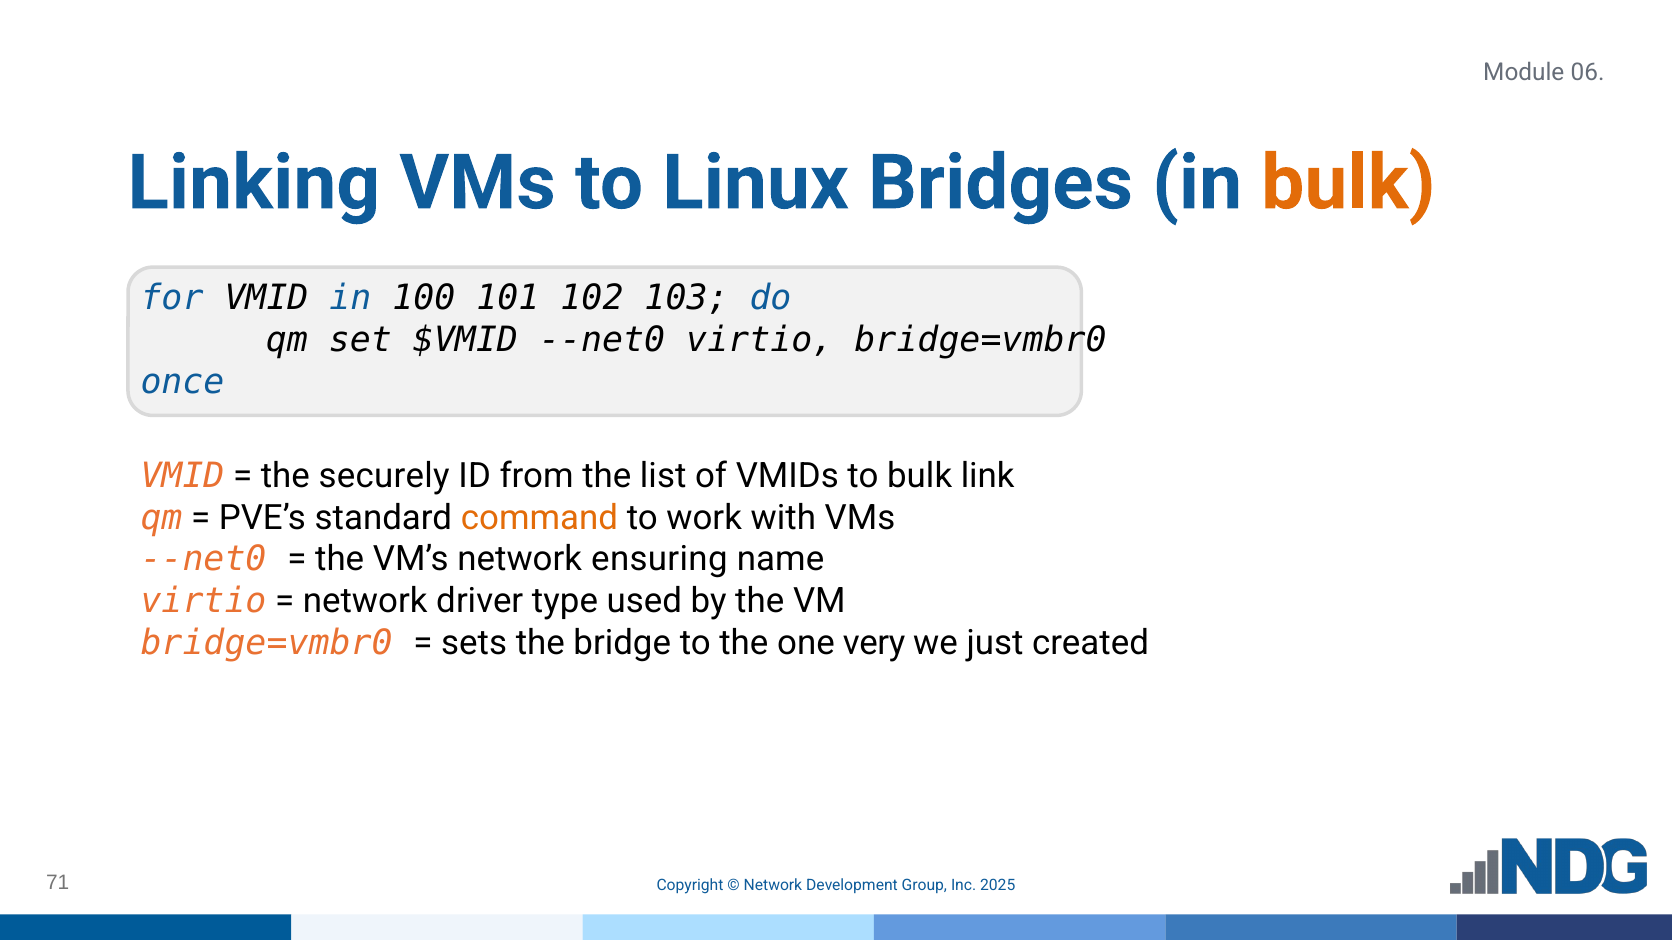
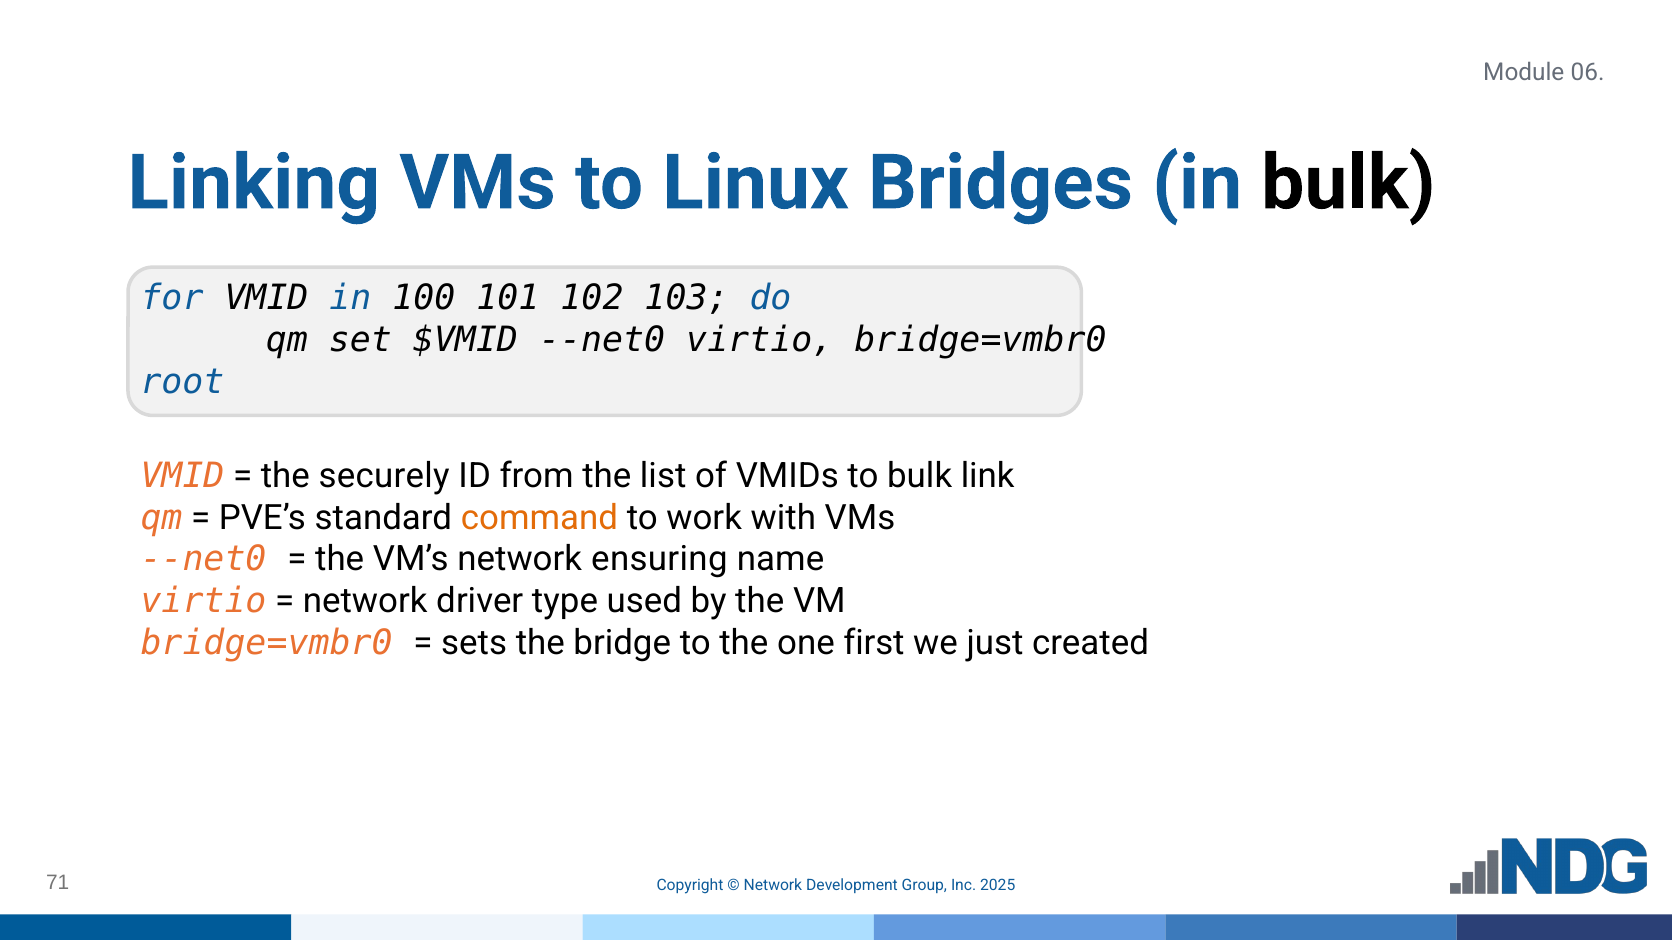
bulk at (1348, 183) colour: orange -> black
once: once -> root
very: very -> first
